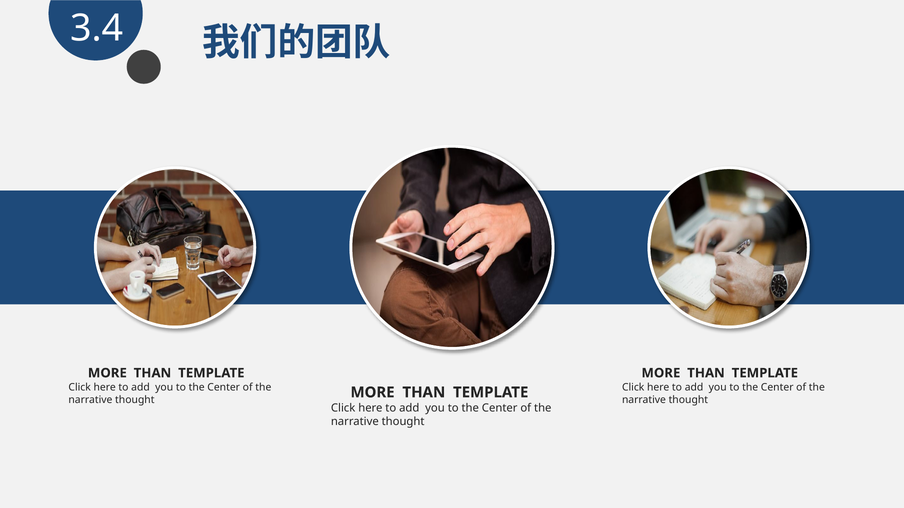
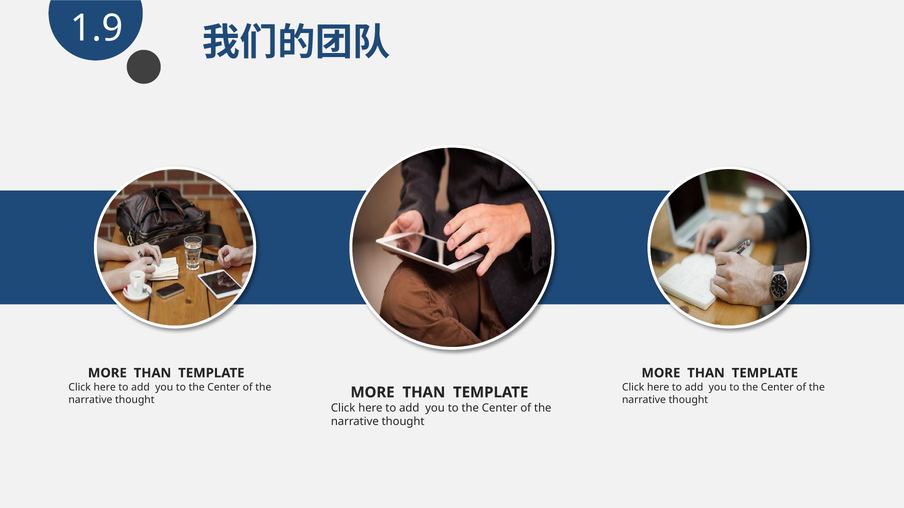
3.4: 3.4 -> 1.9
